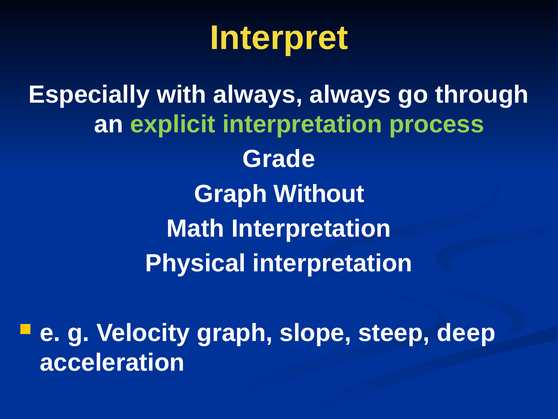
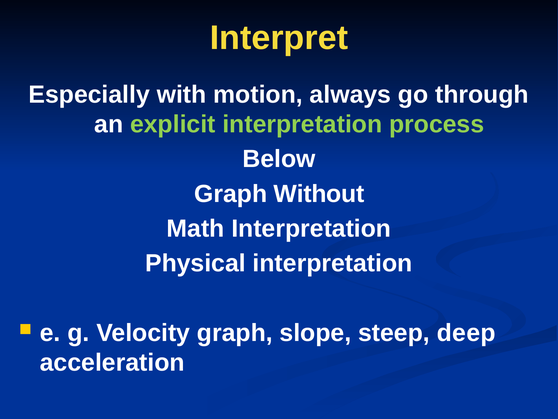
with always: always -> motion
Grade: Grade -> Below
